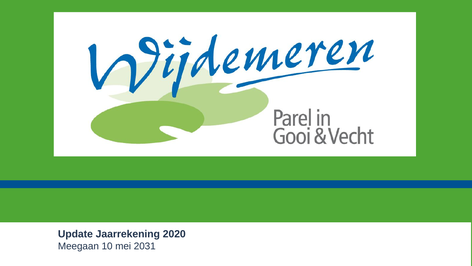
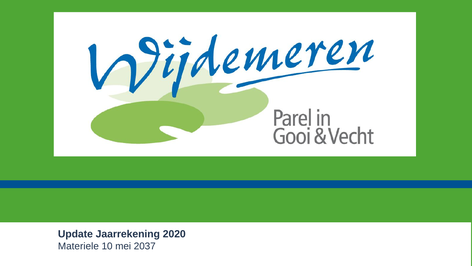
Meegaan: Meegaan -> Materiele
2031: 2031 -> 2037
